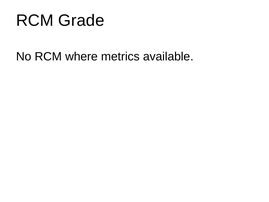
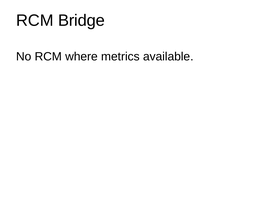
Grade: Grade -> Bridge
